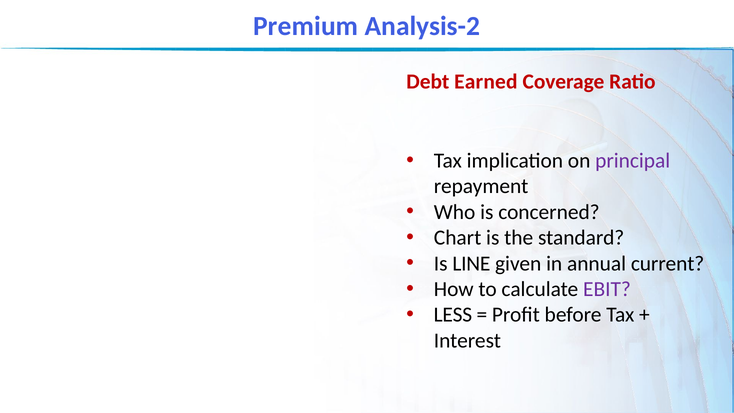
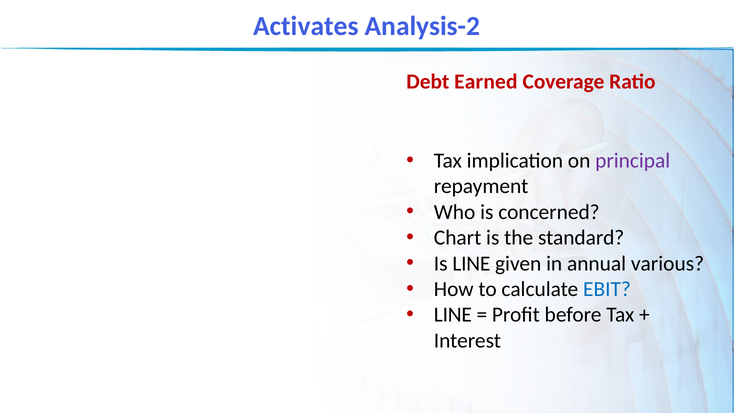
Premium: Premium -> Activates
current: current -> various
EBIT colour: purple -> blue
LESS at (453, 315): LESS -> LINE
